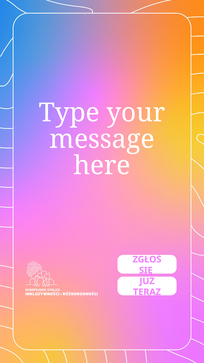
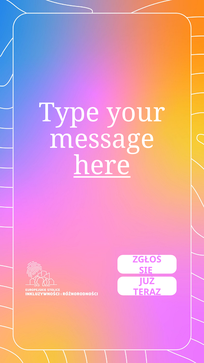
here underline: none -> present
